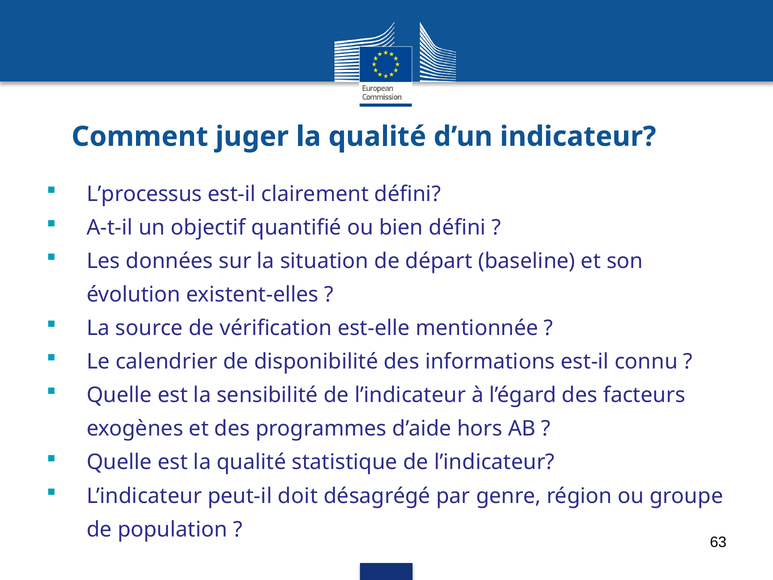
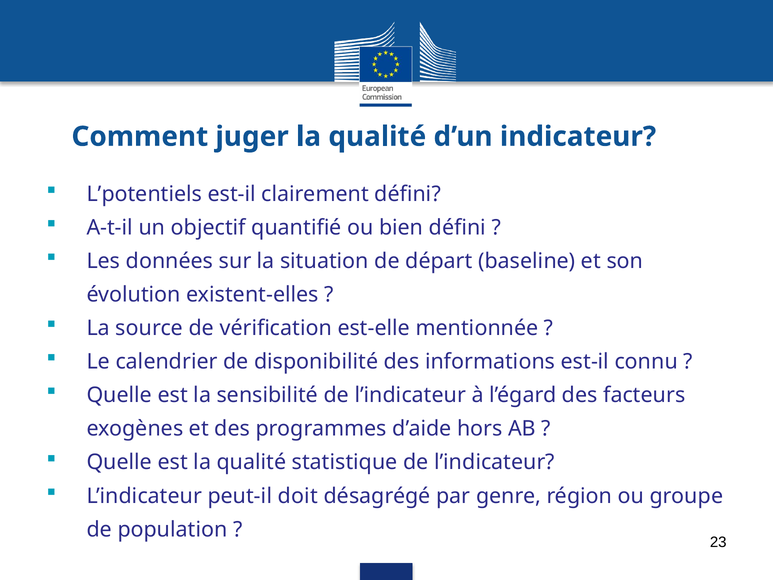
L’processus: L’processus -> L’potentiels
63: 63 -> 23
